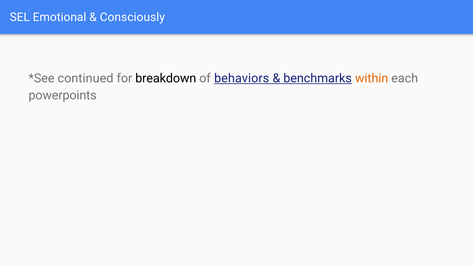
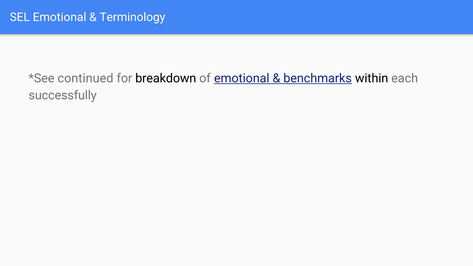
Consciously: Consciously -> Terminology
of behaviors: behaviors -> emotional
within colour: orange -> black
powerpoints: powerpoints -> successfully
